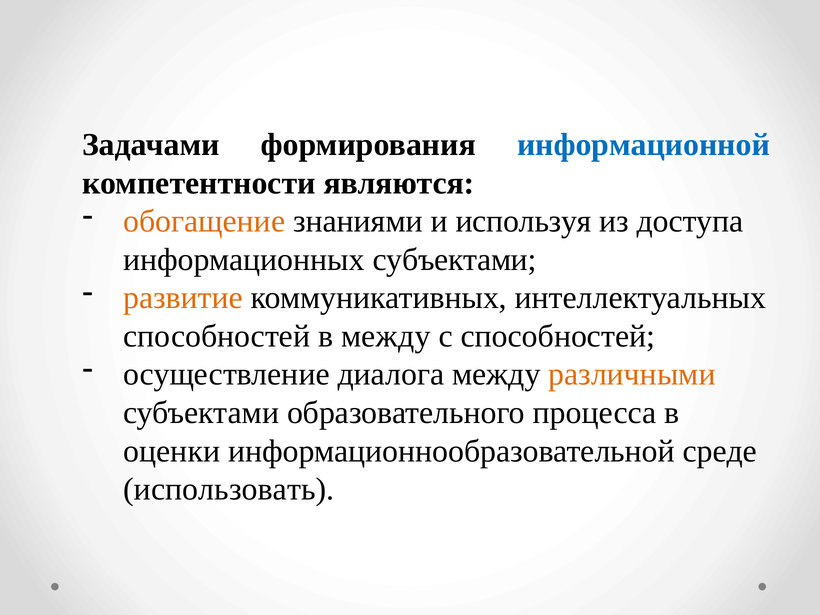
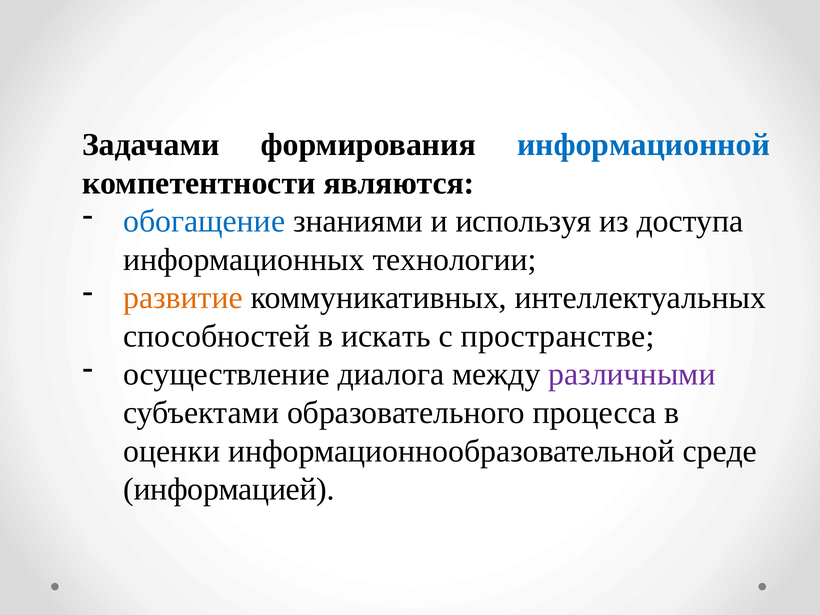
обогащение colour: orange -> blue
информационных субъектами: субъектами -> технологии
в между: между -> искать
с способностей: способностей -> пространстве
различными colour: orange -> purple
использовать: использовать -> информацией
